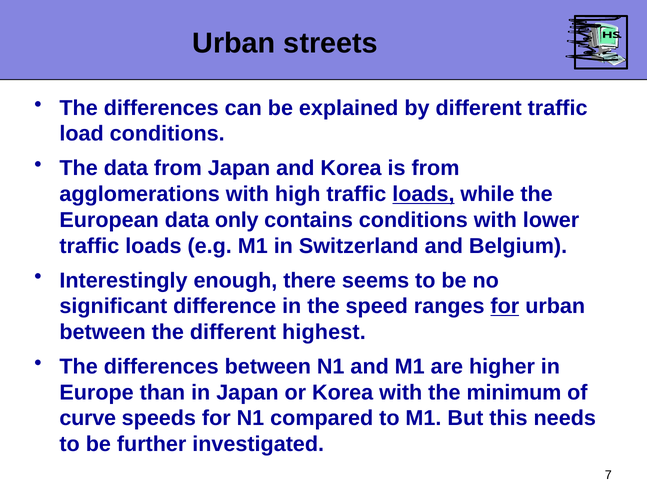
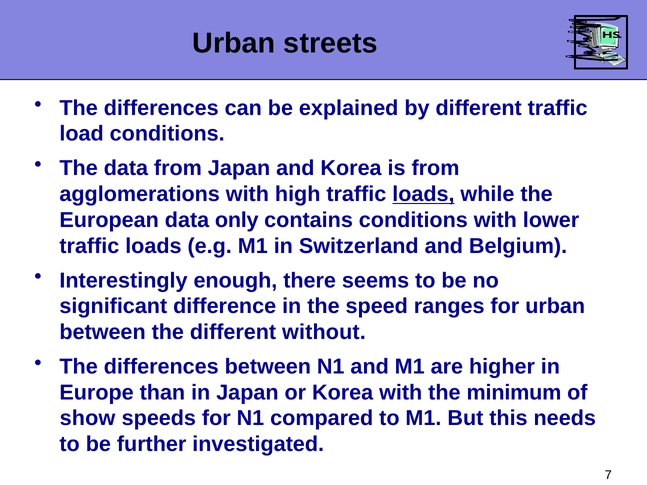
for at (505, 306) underline: present -> none
highest: highest -> without
curve: curve -> show
